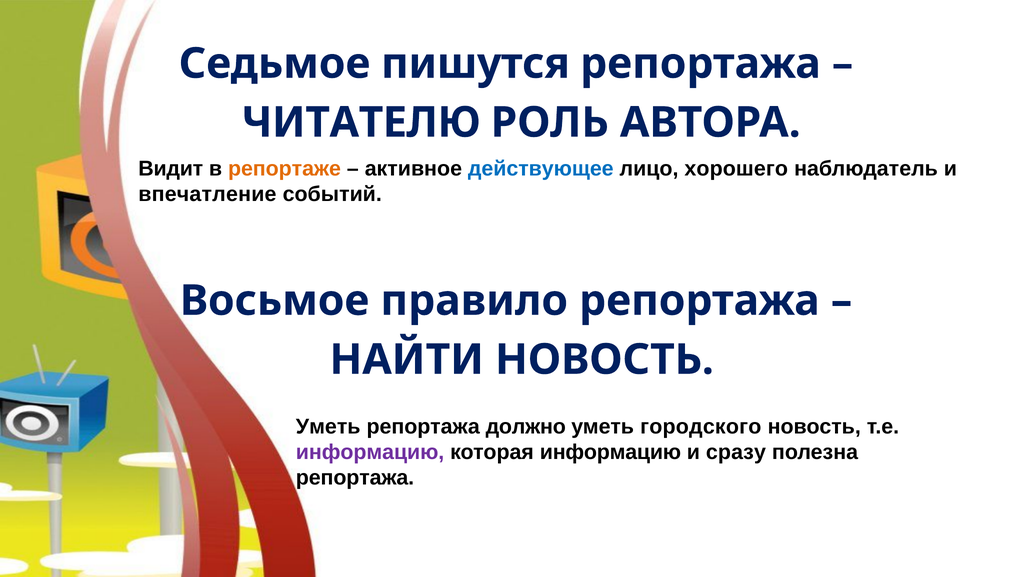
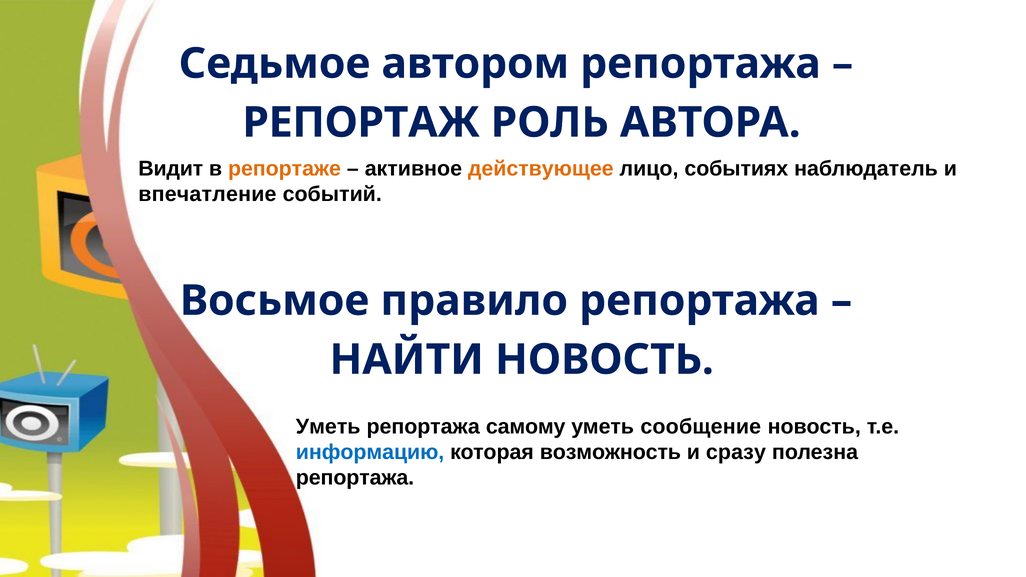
пишутся: пишутся -> автором
ЧИТАТЕЛЮ: ЧИТАТЕЛЮ -> РЕПОРТАЖ
действующее colour: blue -> orange
хорошего: хорошего -> событиях
должно: должно -> самому
городского: городского -> сообщение
информацию at (370, 452) colour: purple -> blue
которая информацию: информацию -> возможность
